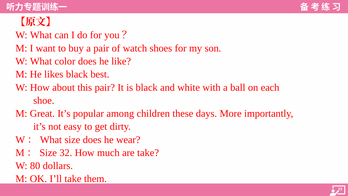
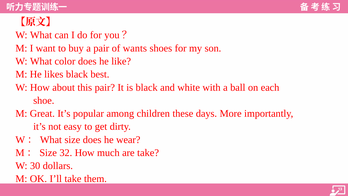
watch: watch -> wants
80: 80 -> 30
